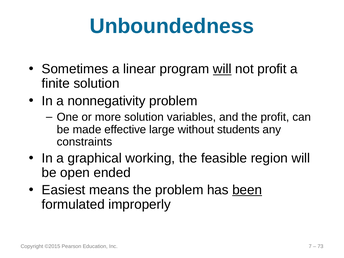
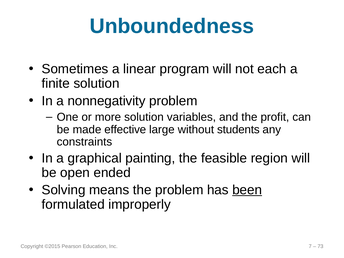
will at (222, 69) underline: present -> none
not profit: profit -> each
working: working -> painting
Easiest: Easiest -> Solving
